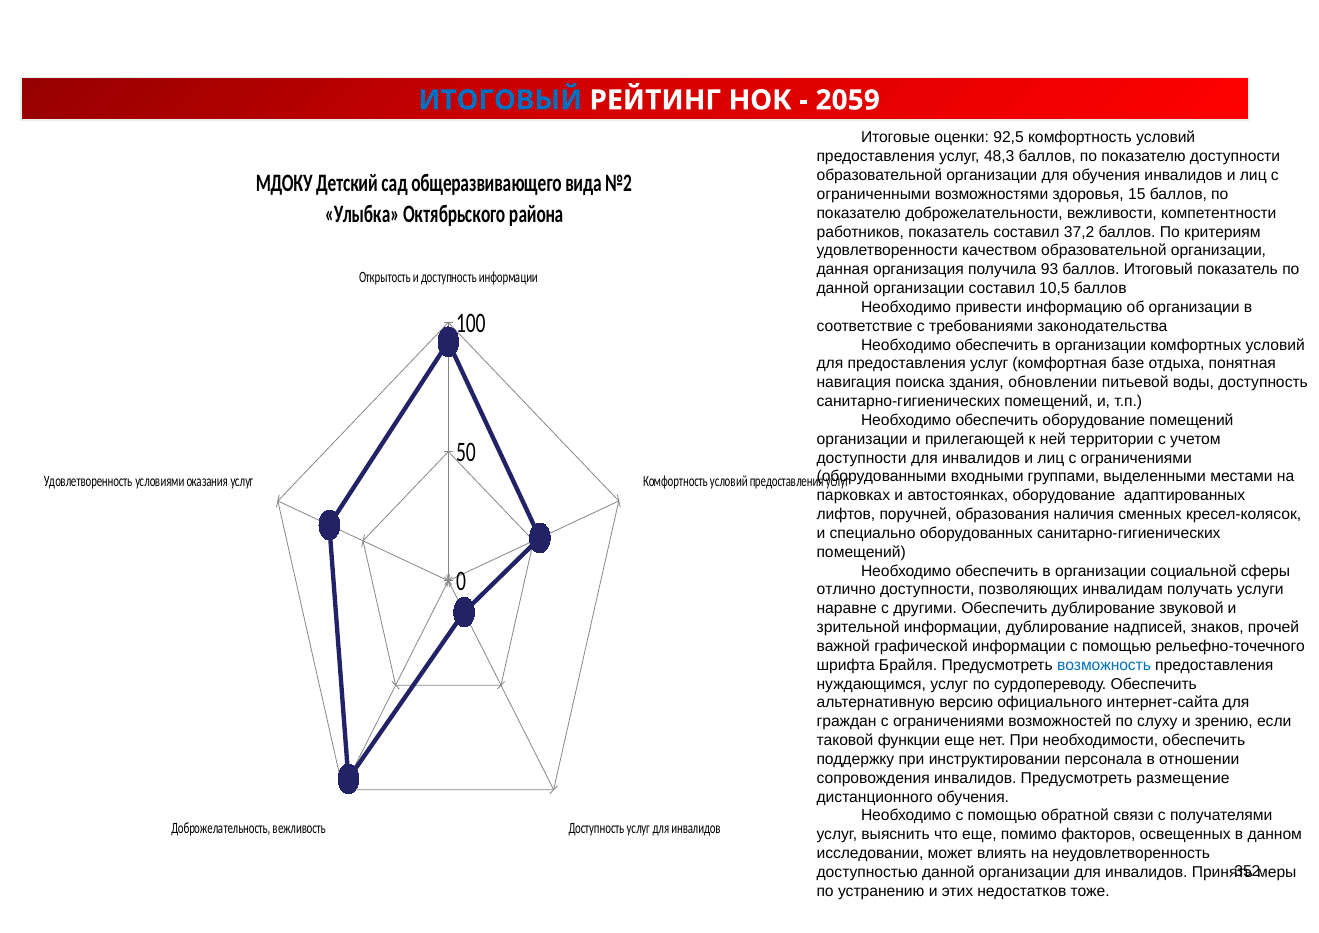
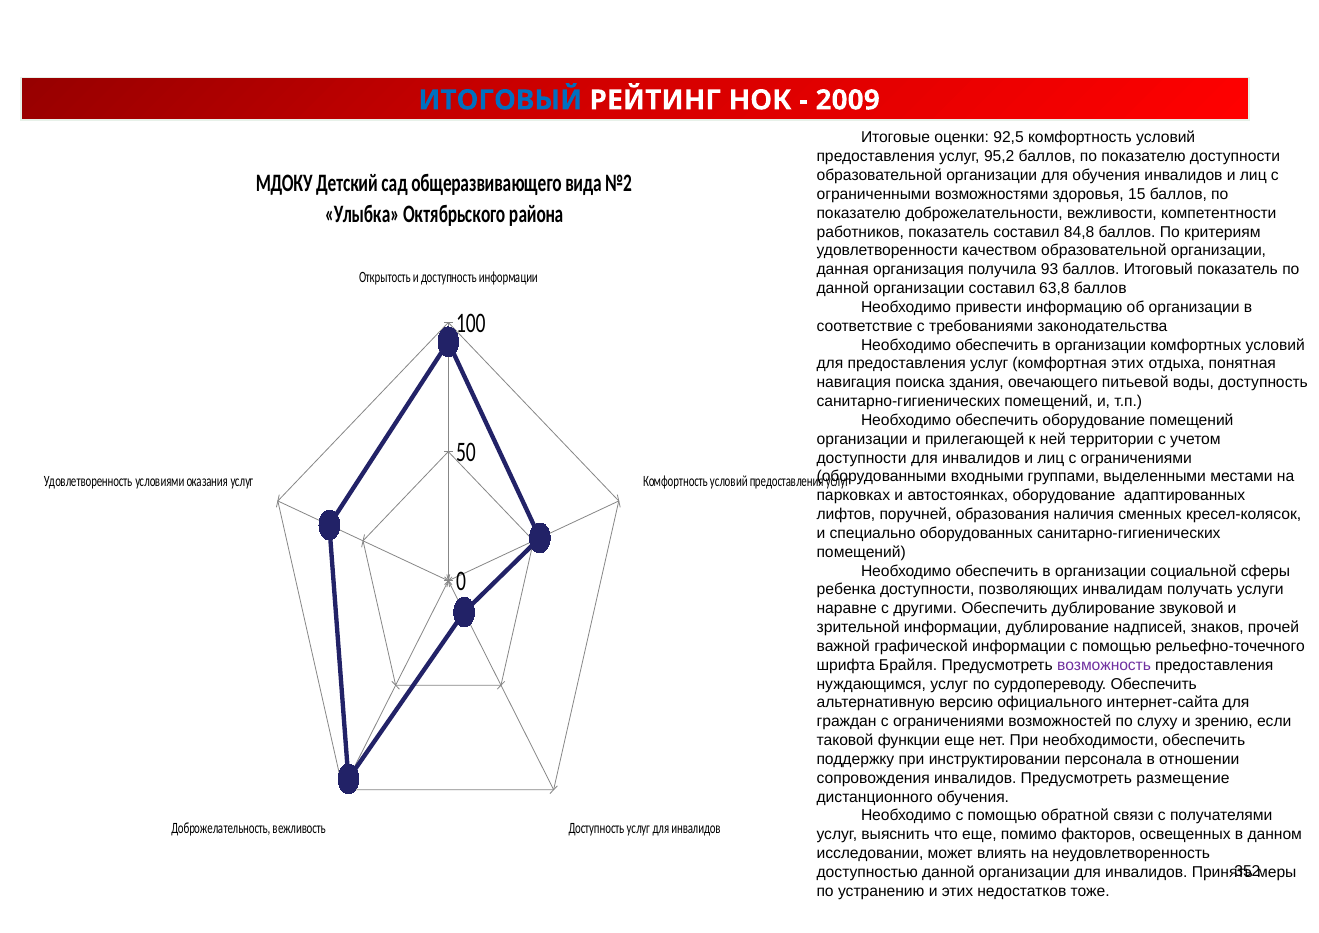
2059: 2059 -> 2009
48,3: 48,3 -> 95,2
37,2: 37,2 -> 84,8
10,5: 10,5 -> 63,8
комфортная базе: базе -> этих
обновлении: обновлении -> овечающего
отлично: отлично -> ребенка
возможность colour: blue -> purple
